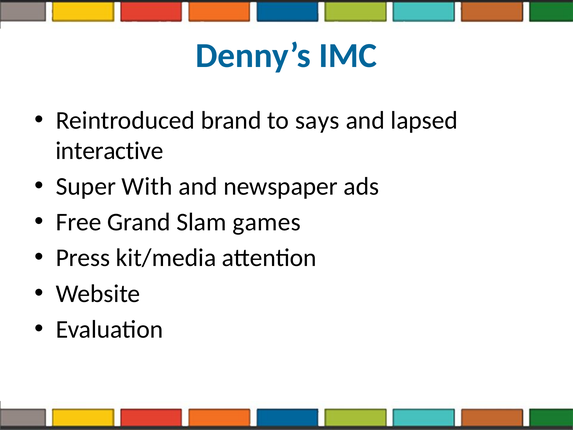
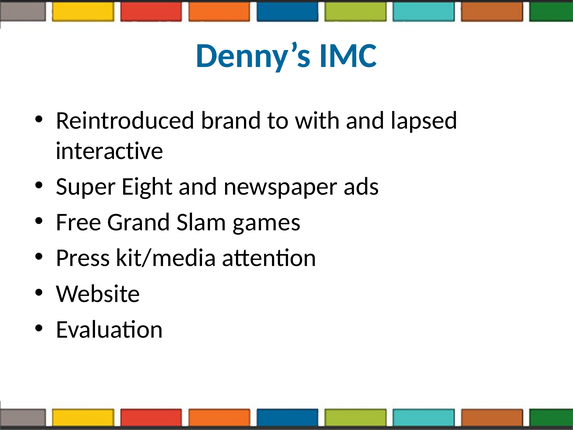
says: says -> with
With: With -> Eight
